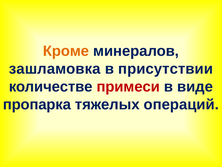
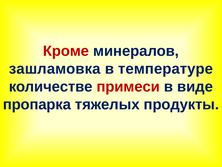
Кроме colour: orange -> red
присутствии: присутствии -> температуре
операций: операций -> продукты
